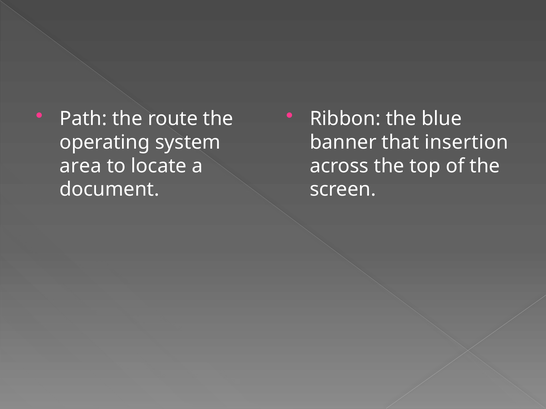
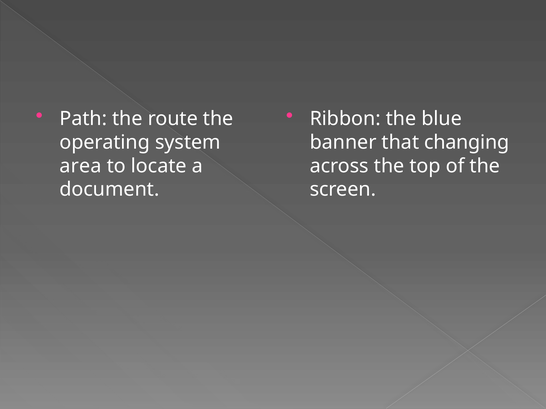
insertion: insertion -> changing
